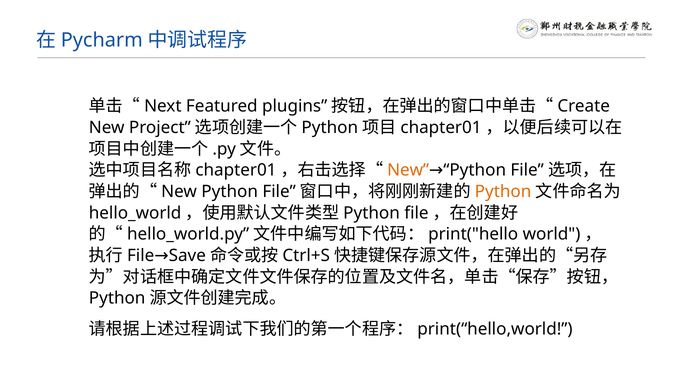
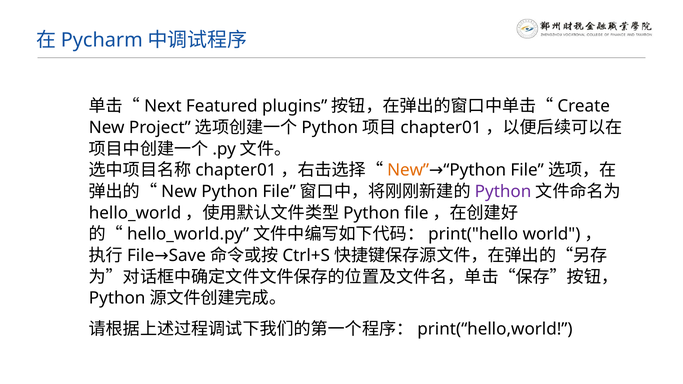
Python at (503, 192) colour: orange -> purple
